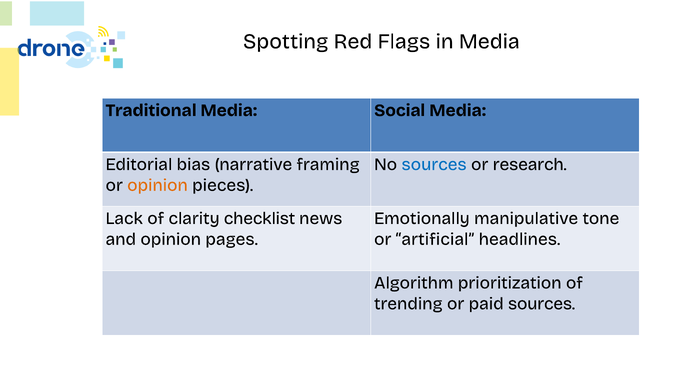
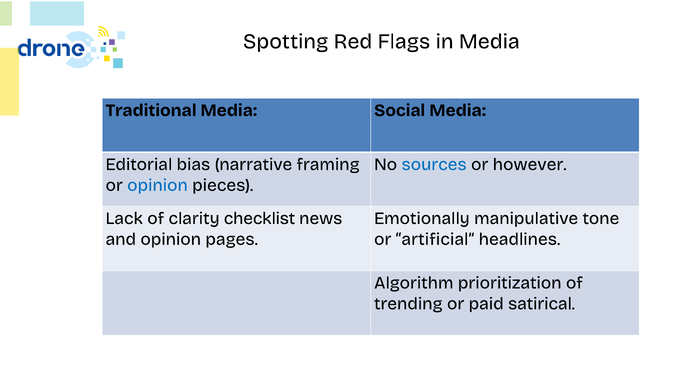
research: research -> however
opinion at (157, 185) colour: orange -> blue
paid sources: sources -> satirical
